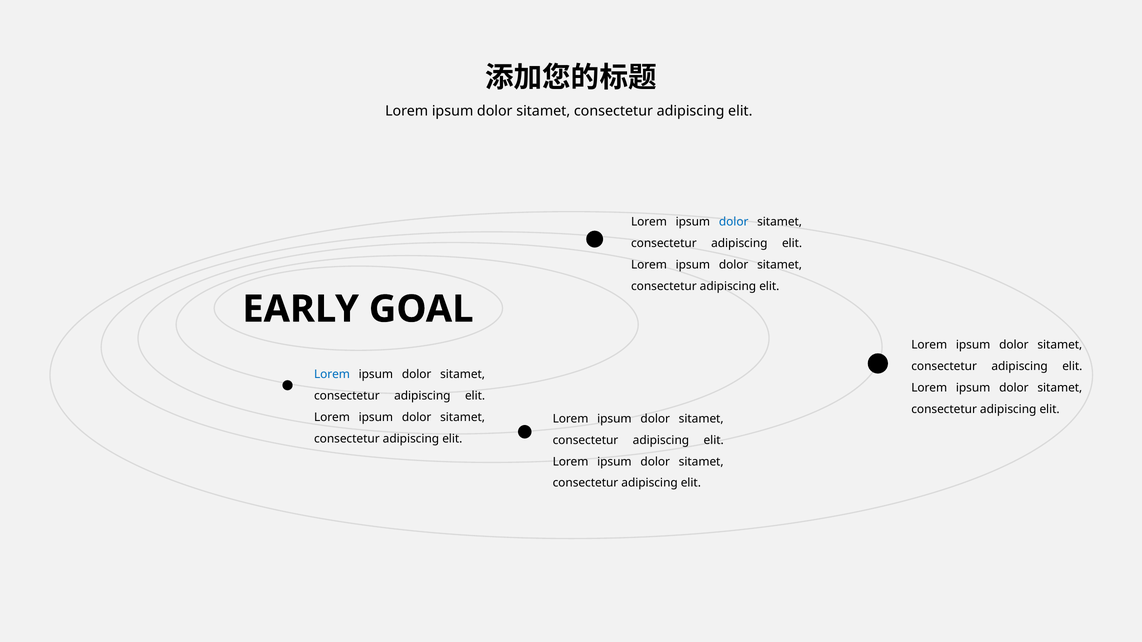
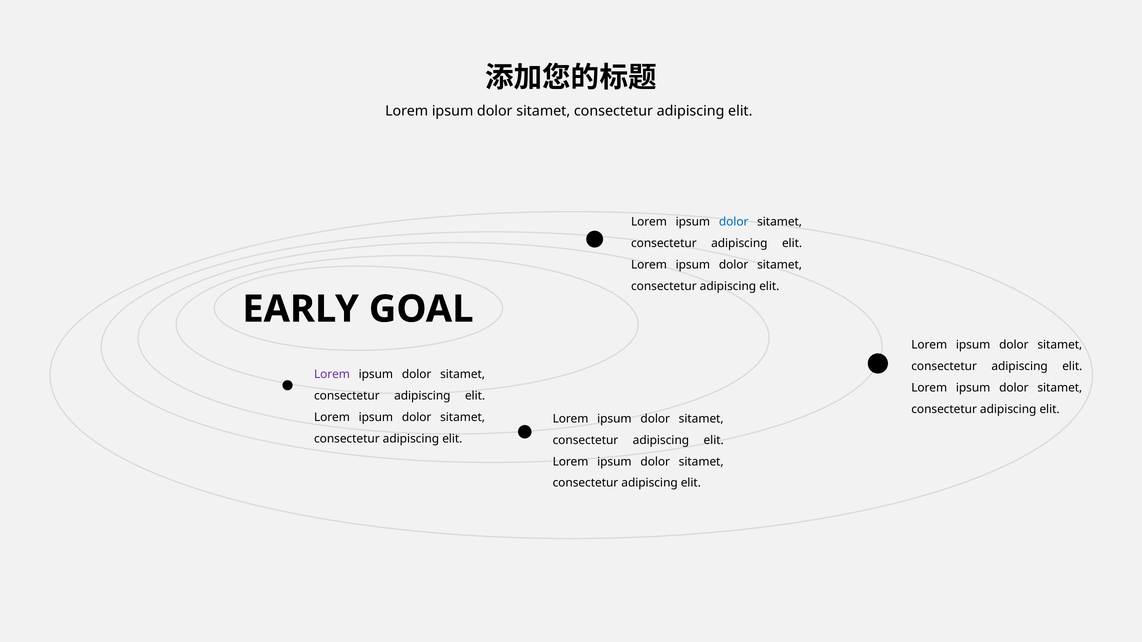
Lorem at (332, 375) colour: blue -> purple
